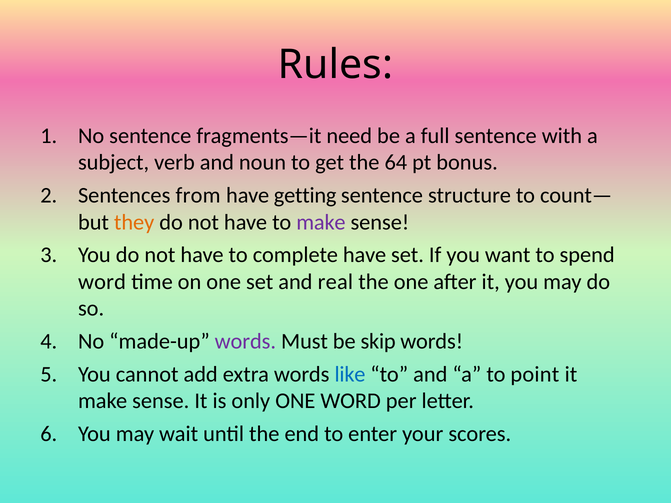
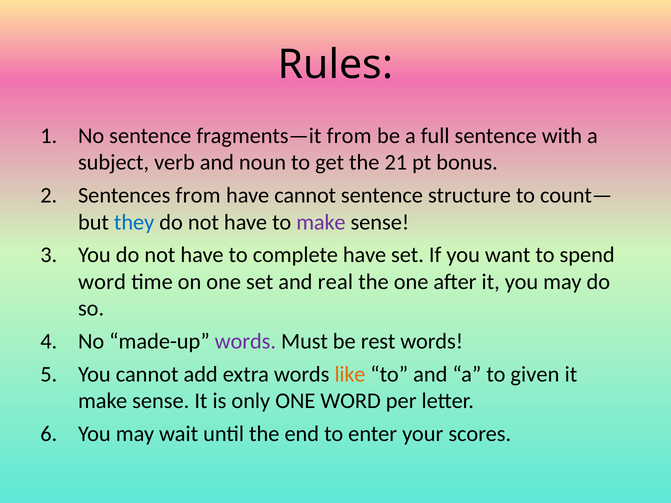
fragments—it need: need -> from
64: 64 -> 21
have getting: getting -> cannot
they colour: orange -> blue
skip: skip -> rest
like colour: blue -> orange
point: point -> given
